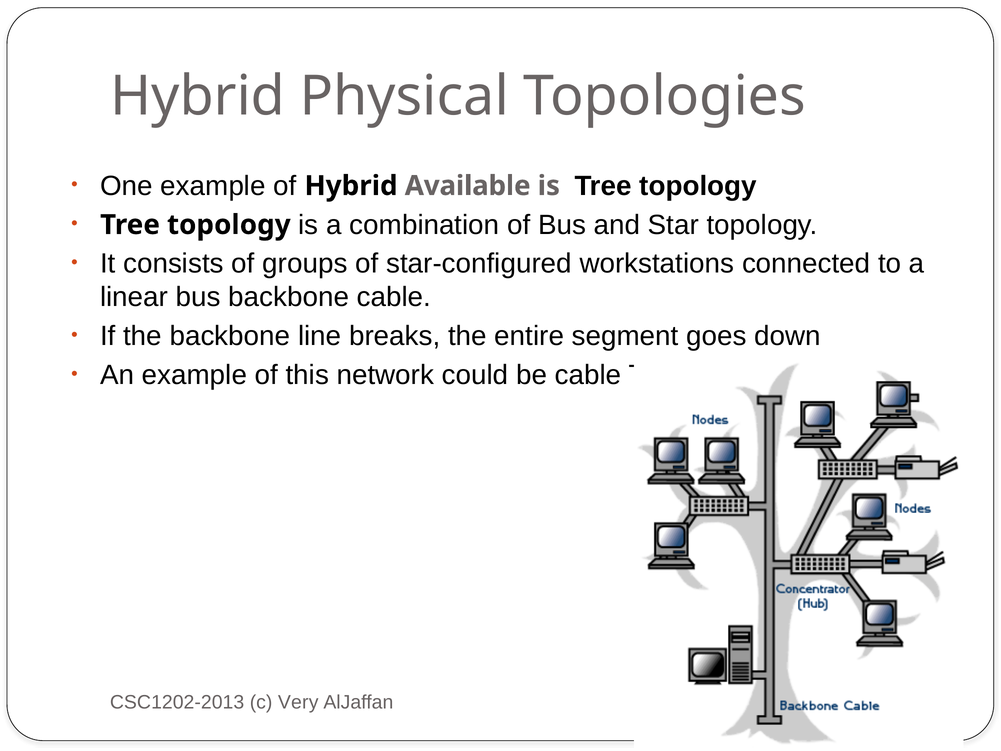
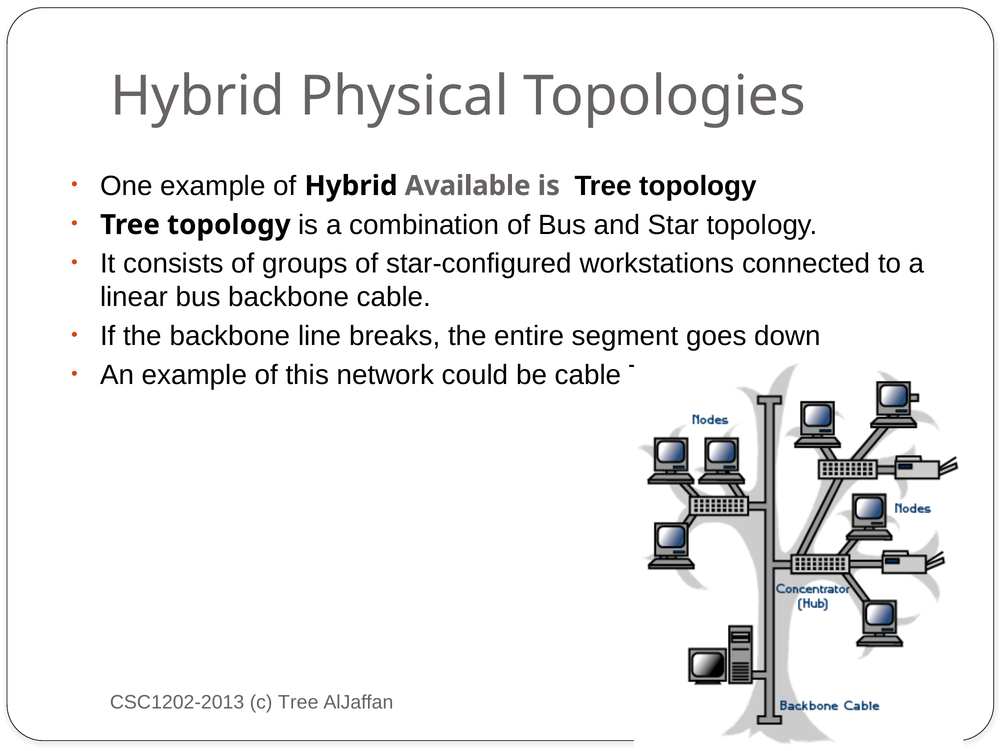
c Very: Very -> Tree
